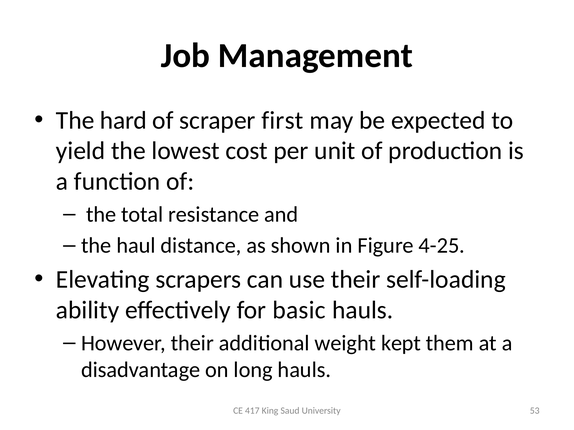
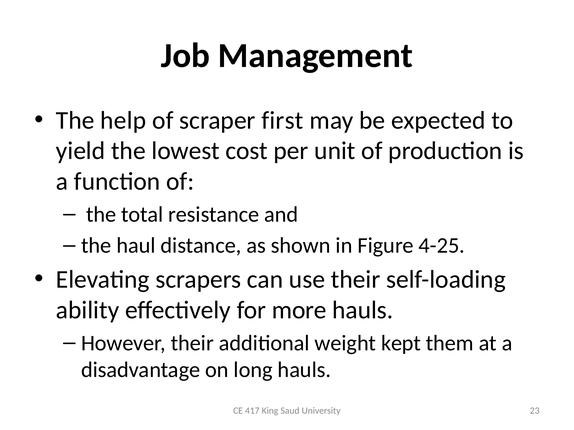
hard: hard -> help
basic: basic -> more
53: 53 -> 23
